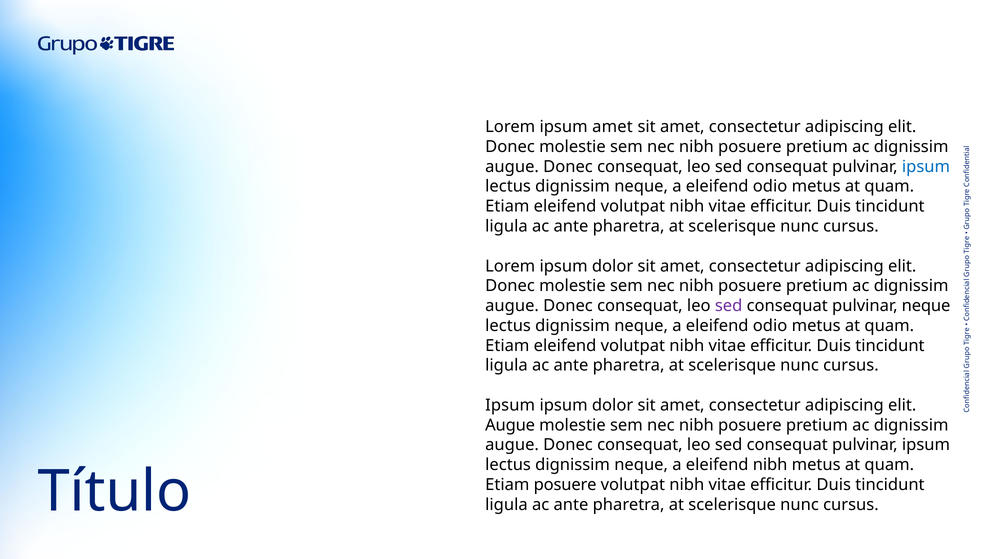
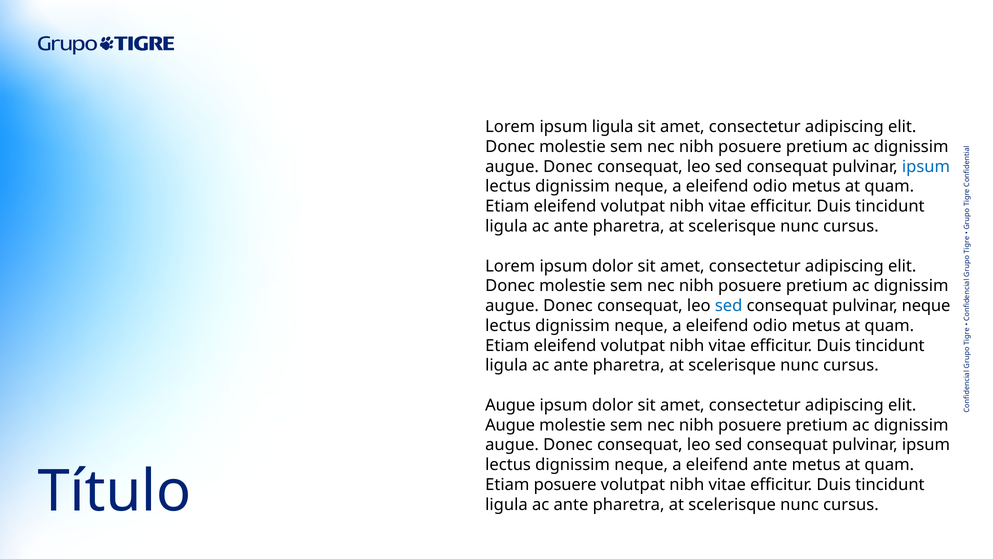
ipsum amet: amet -> ligula
sed at (729, 306) colour: purple -> blue
Ipsum at (510, 405): Ipsum -> Augue
eleifend nibh: nibh -> ante
